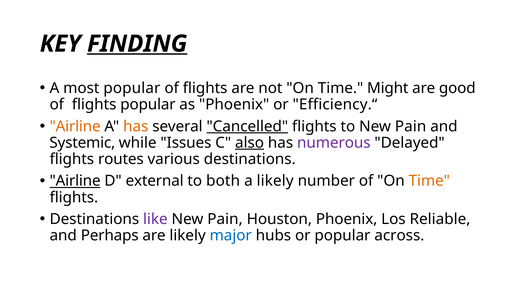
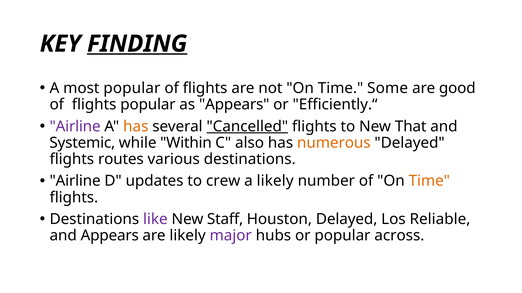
Might: Might -> Some
as Phoenix: Phoenix -> Appears
Efficiency.“: Efficiency.“ -> Efficiently.“
Airline at (75, 127) colour: orange -> purple
to New Pain: Pain -> That
Issues: Issues -> Within
also underline: present -> none
numerous colour: purple -> orange
Airline at (75, 181) underline: present -> none
external: external -> updates
both: both -> crew
Pain at (225, 220): Pain -> Staff
Houston Phoenix: Phoenix -> Delayed
and Perhaps: Perhaps -> Appears
major colour: blue -> purple
